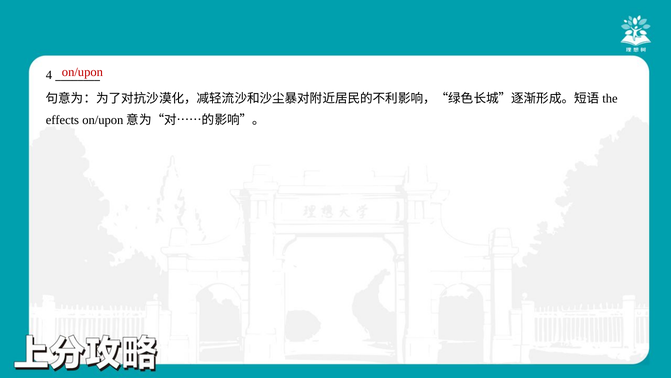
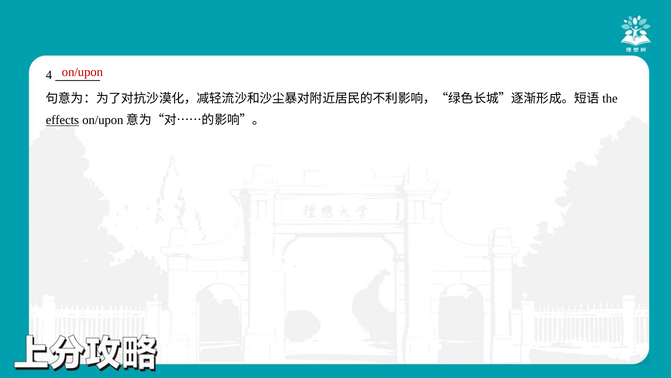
effects underline: none -> present
